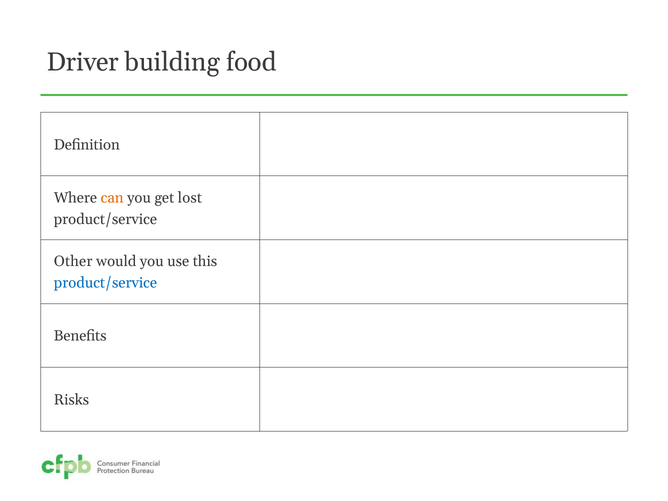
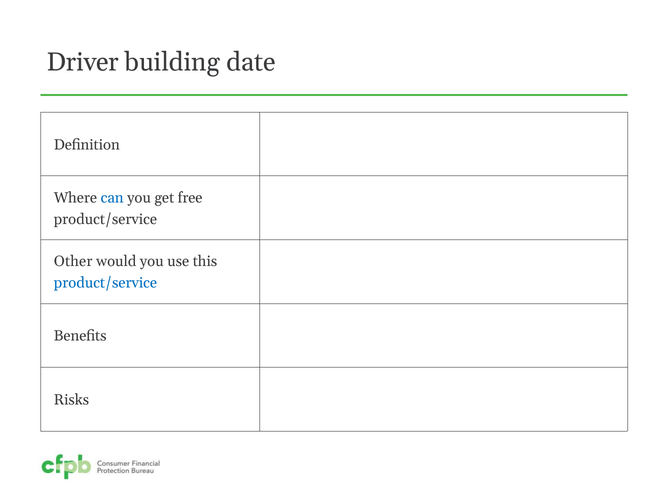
food: food -> date
can colour: orange -> blue
lost: lost -> free
